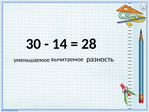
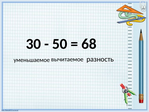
14: 14 -> 50
28: 28 -> 68
